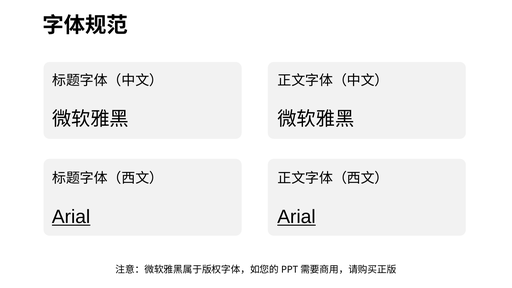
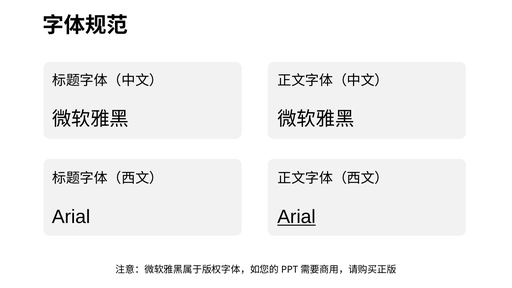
Arial at (71, 217) underline: present -> none
